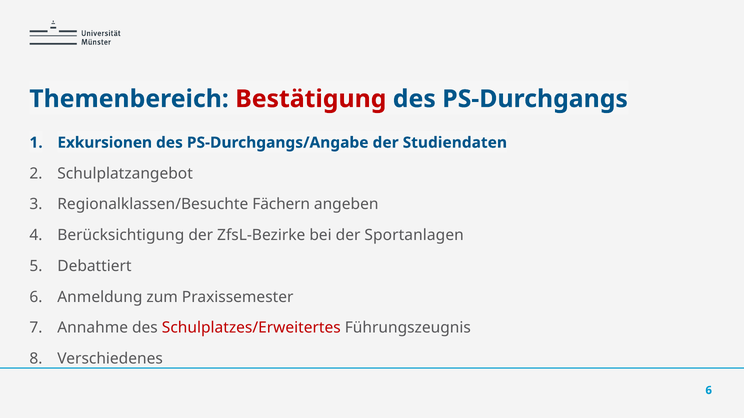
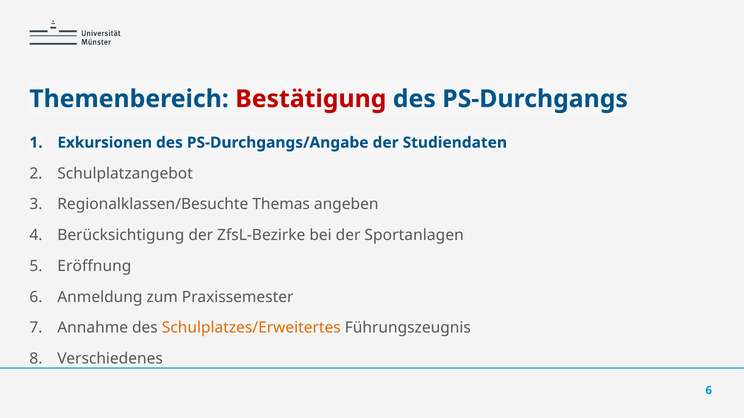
Fächern: Fächern -> Themas
Debattiert: Debattiert -> Eröffnung
Schulplatzes/Erweitertes colour: red -> orange
